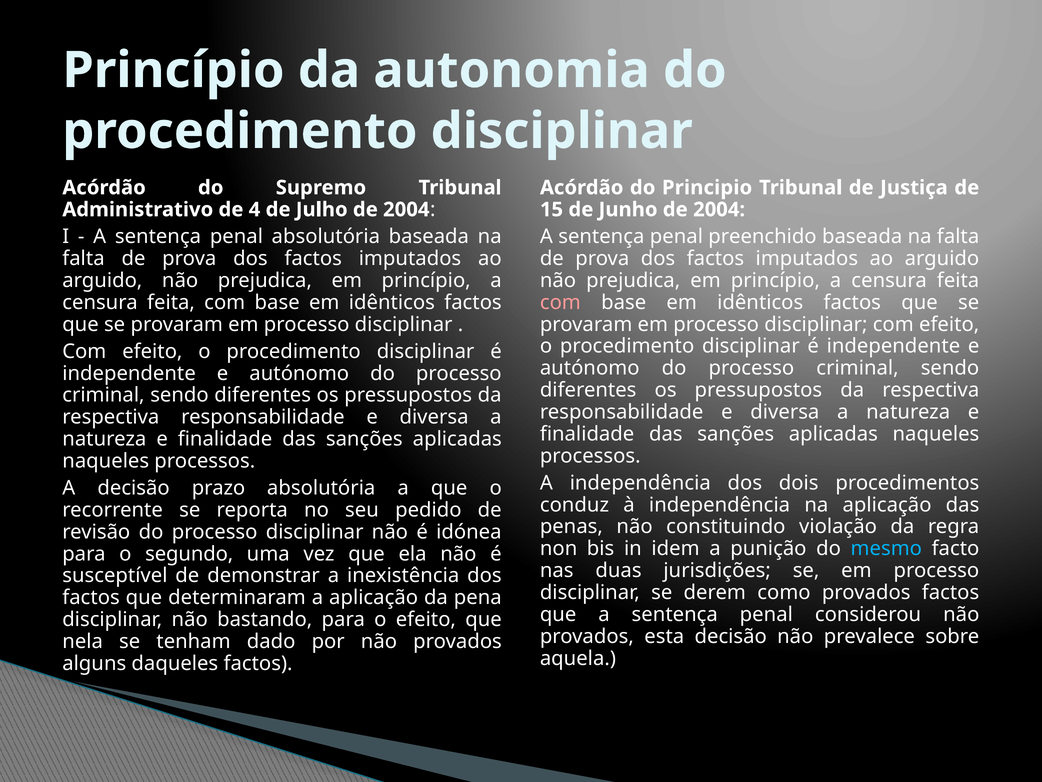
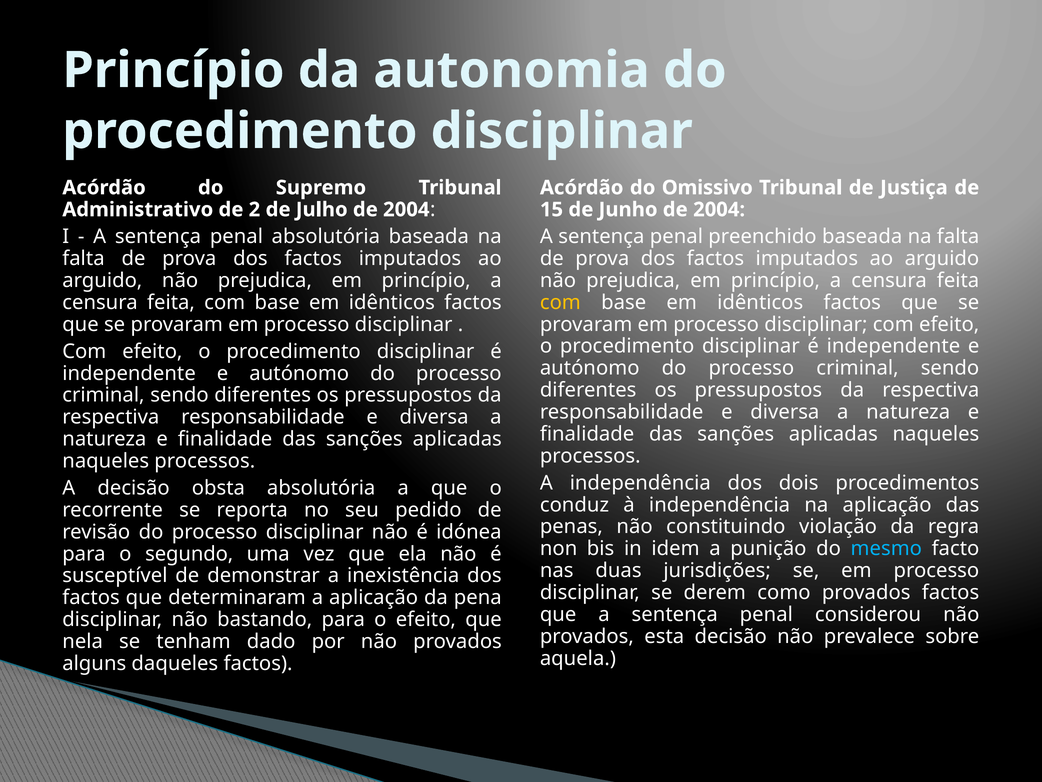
Principio: Principio -> Omissivo
4: 4 -> 2
com at (560, 302) colour: pink -> yellow
prazo: prazo -> obsta
